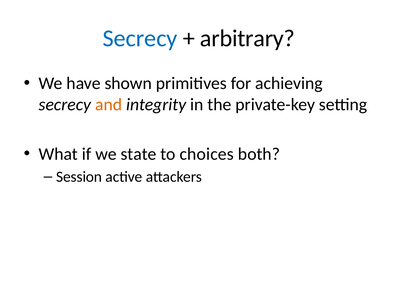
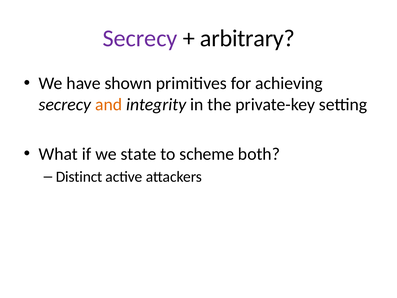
Secrecy at (140, 38) colour: blue -> purple
choices: choices -> scheme
Session: Session -> Distinct
